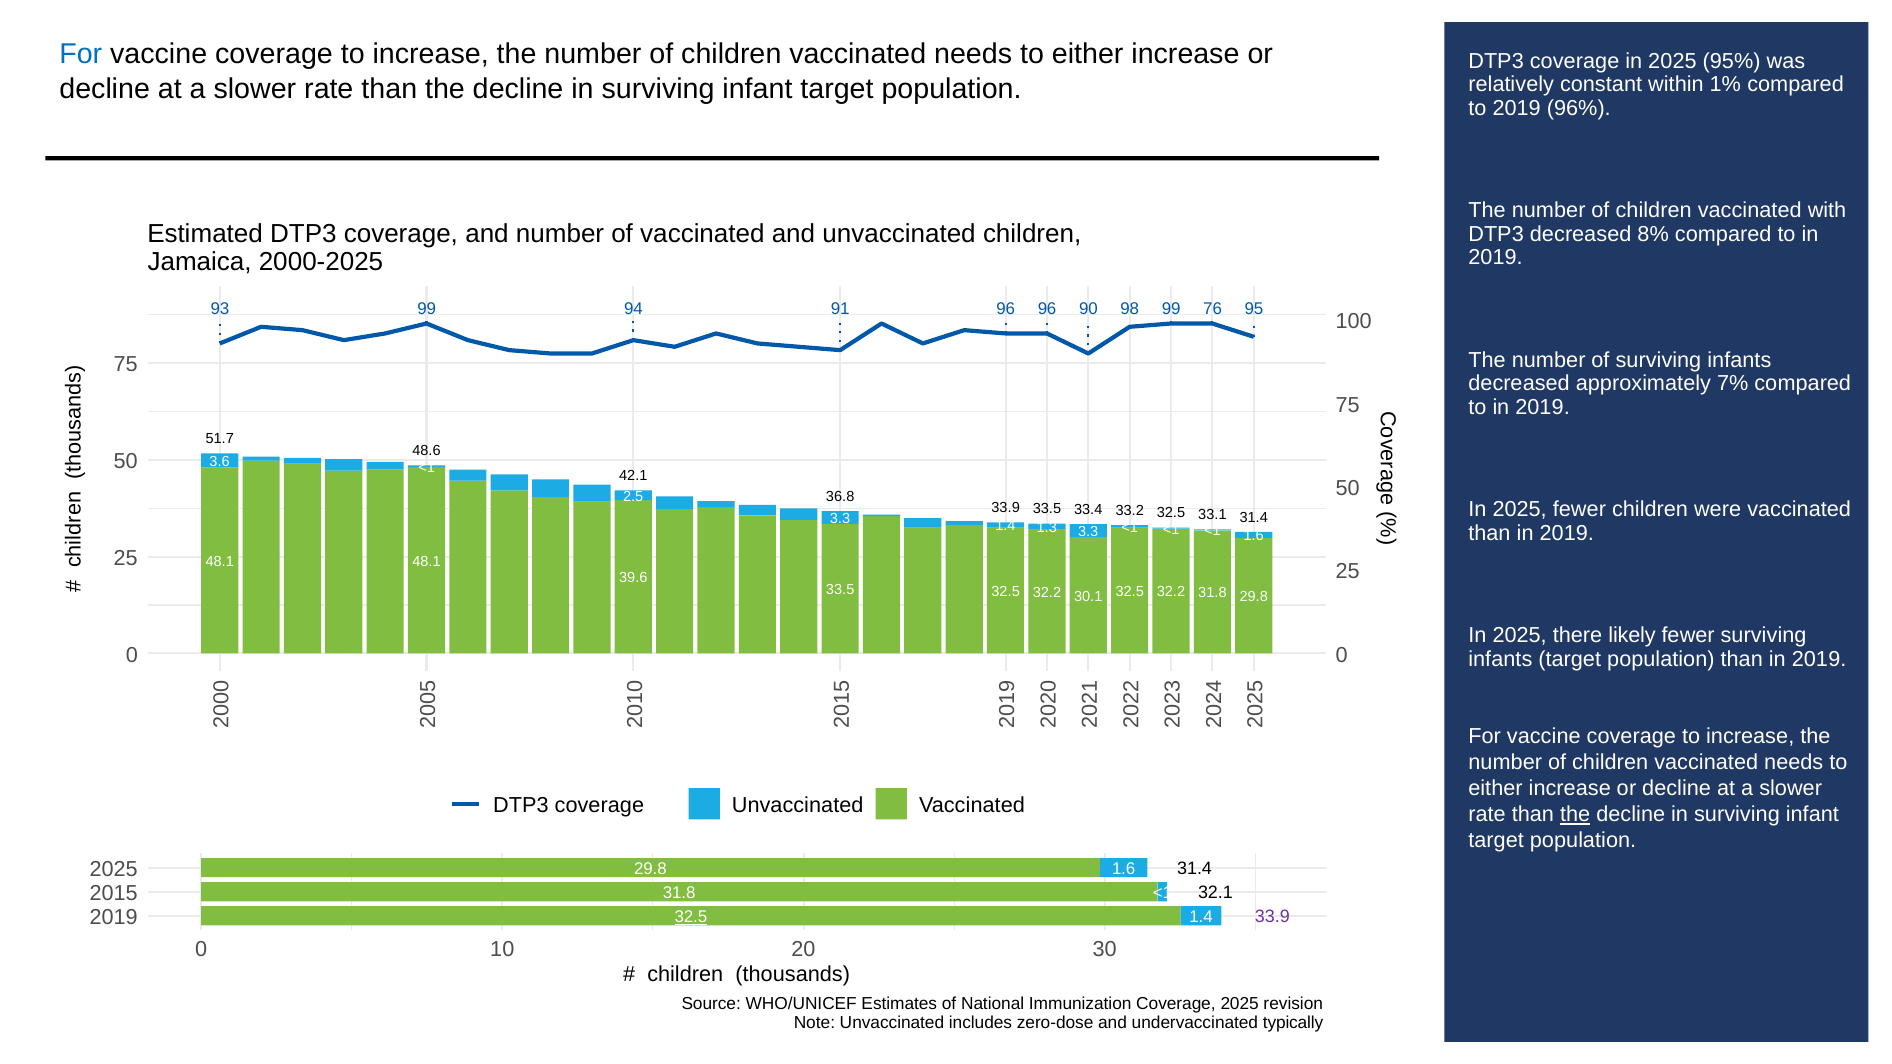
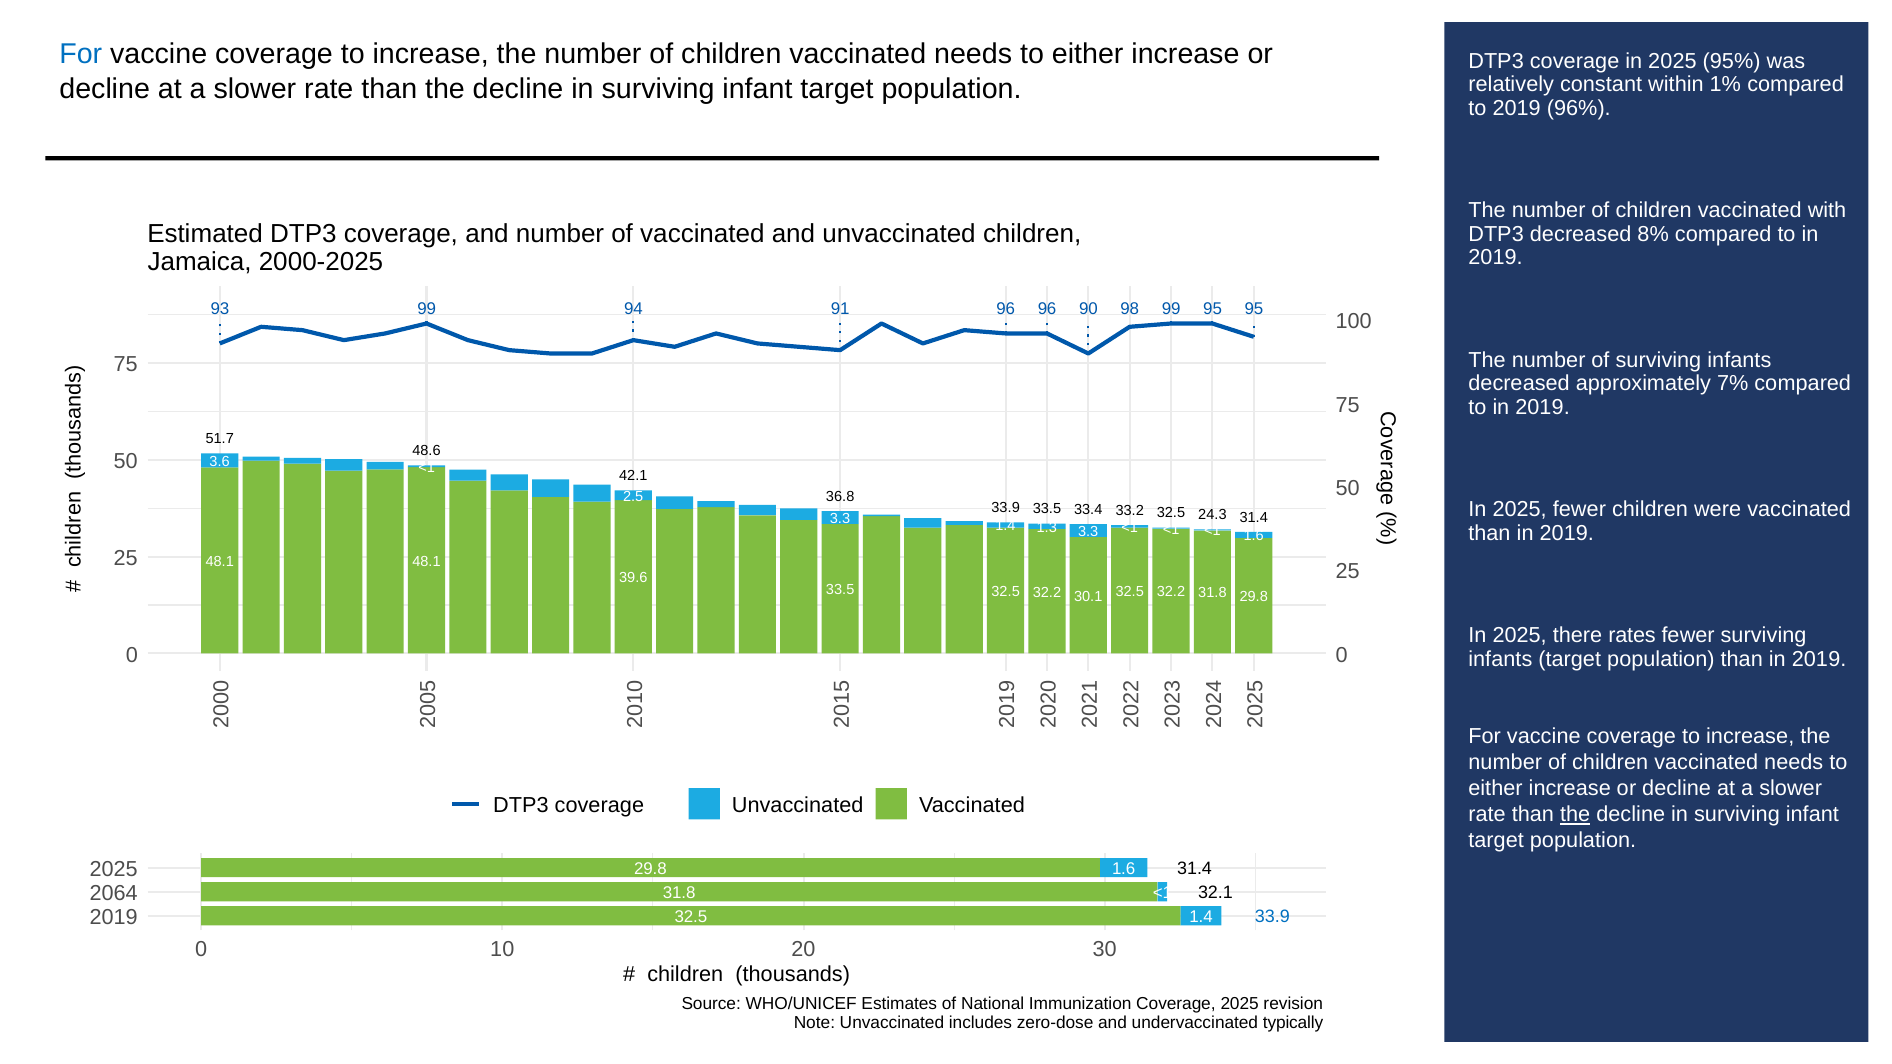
99 76: 76 -> 95
33.1: 33.1 -> 24.3
likely: likely -> rates
2015: 2015 -> 2064
33.9 at (1272, 917) colour: purple -> blue
32.5 at (691, 917) underline: present -> none
